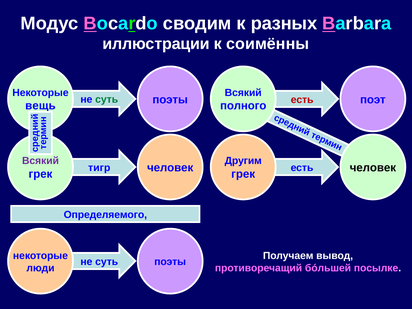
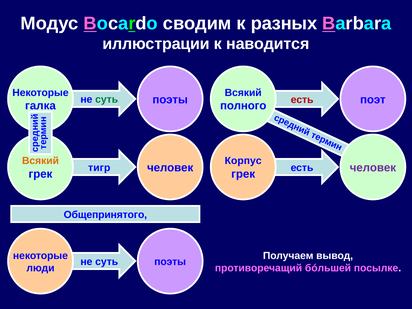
соимённы: соимённы -> наводится
вещь: вещь -> галка
Всякий at (40, 161) colour: purple -> orange
Другим: Другим -> Корпус
человек at (373, 168) colour: black -> purple
Определяемого: Определяемого -> Общепринятого
